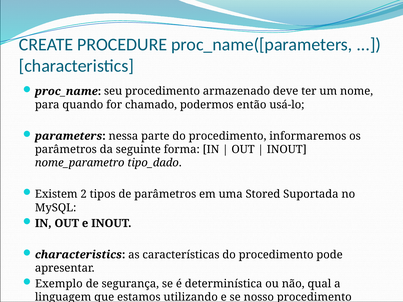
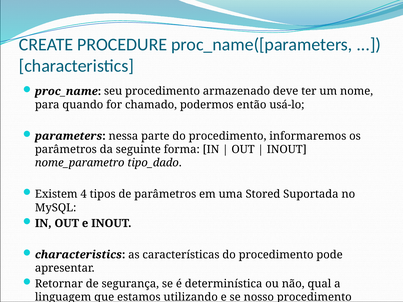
2: 2 -> 4
Exemplo: Exemplo -> Retornar
